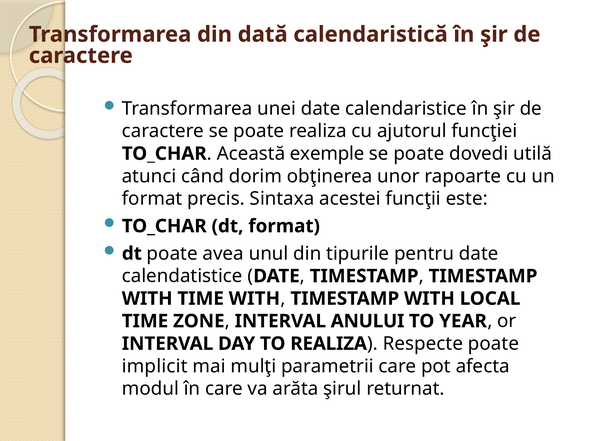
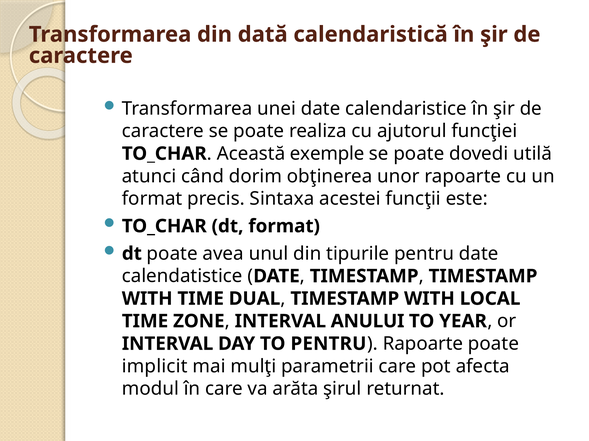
TIME WITH: WITH -> DUAL
TO REALIZA: REALIZA -> PENTRU
Respecte at (423, 344): Respecte -> Rapoarte
